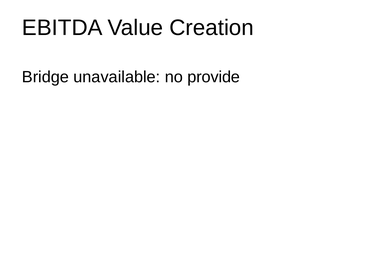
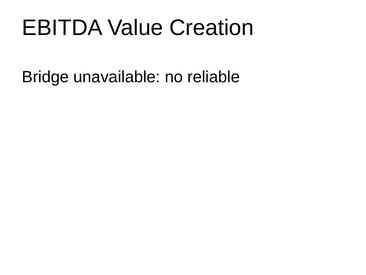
provide: provide -> reliable
